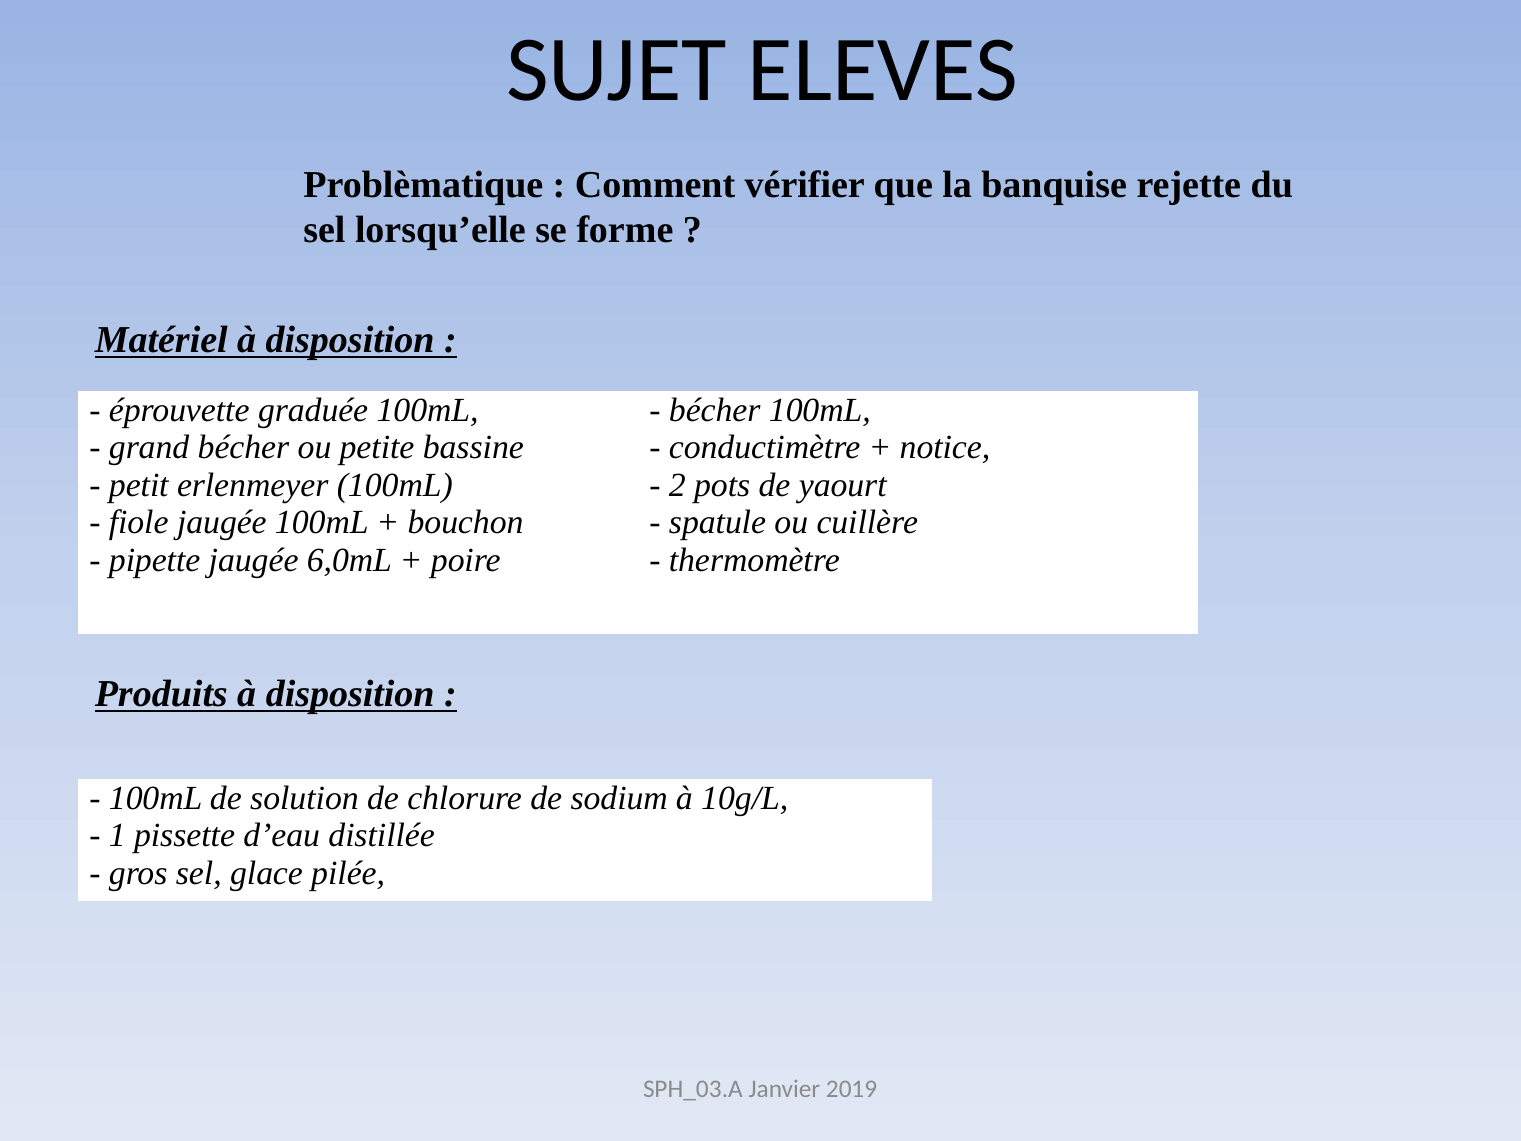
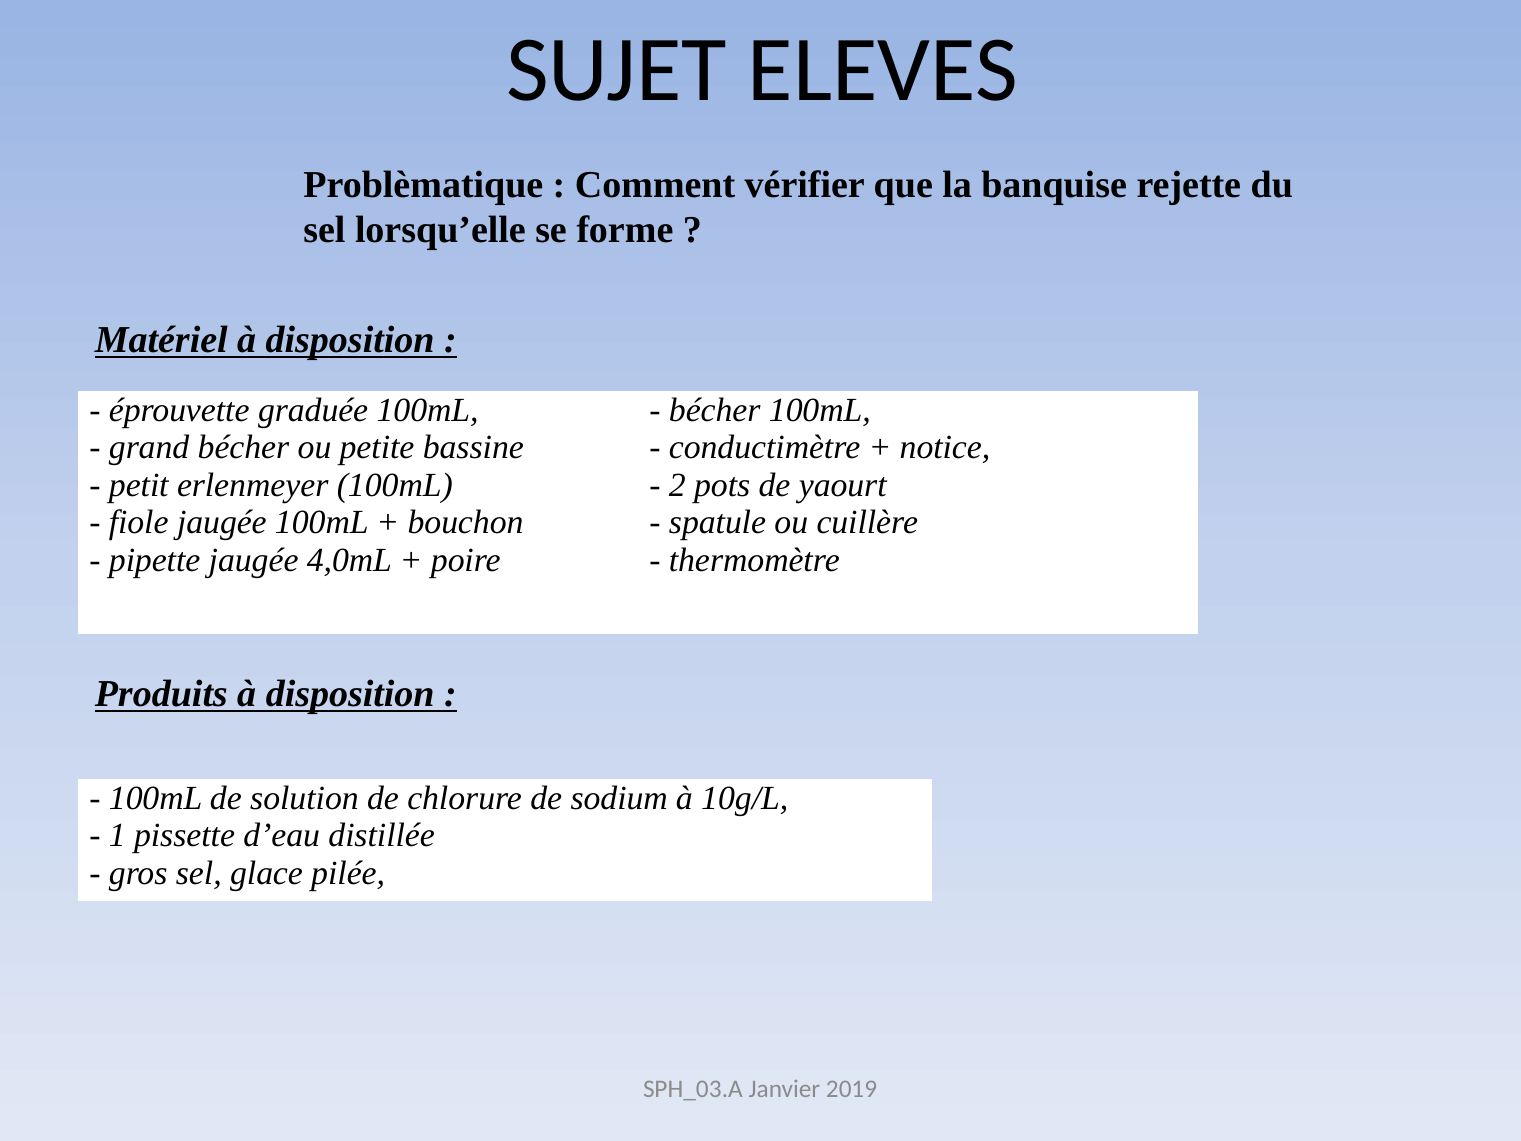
6,0mL: 6,0mL -> 4,0mL
